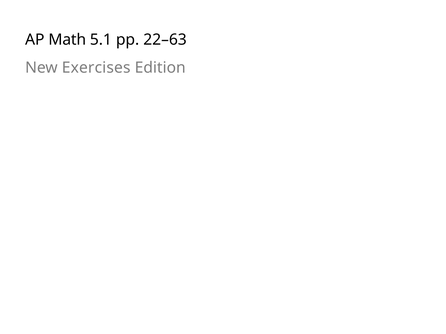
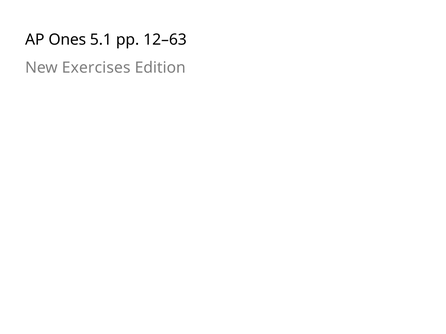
Math: Math -> Ones
22–63: 22–63 -> 12–63
